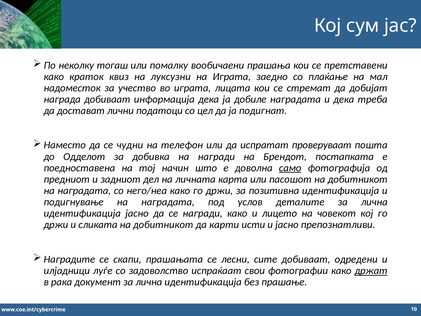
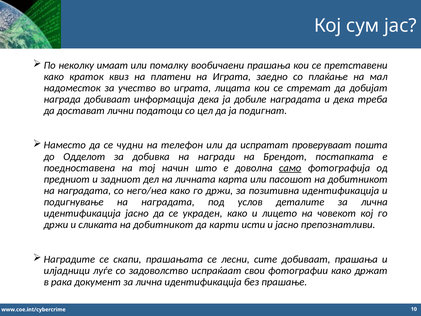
тогаш: тогаш -> имаат
луксузни: луксузни -> платени
се награди: награди -> украден
добиваат одредени: одредени -> прашања
држат underline: present -> none
